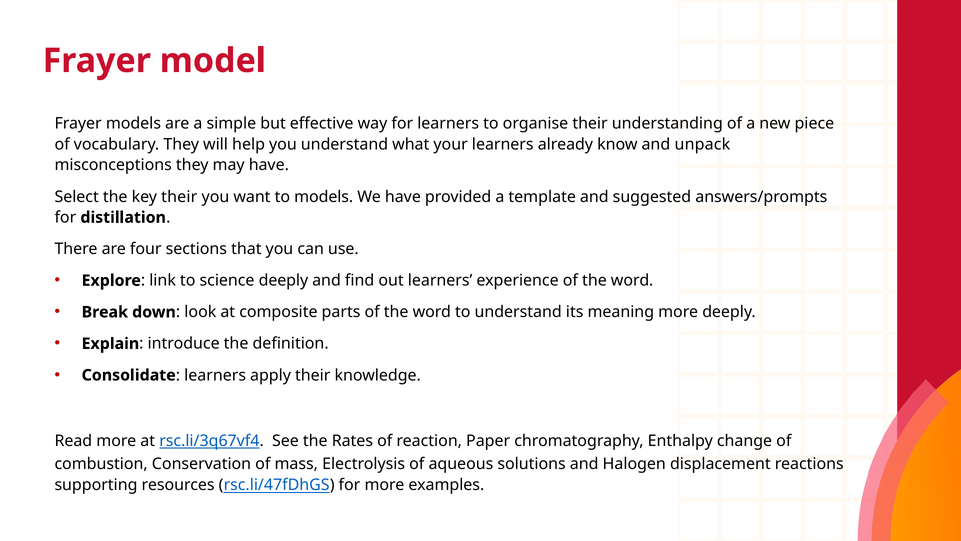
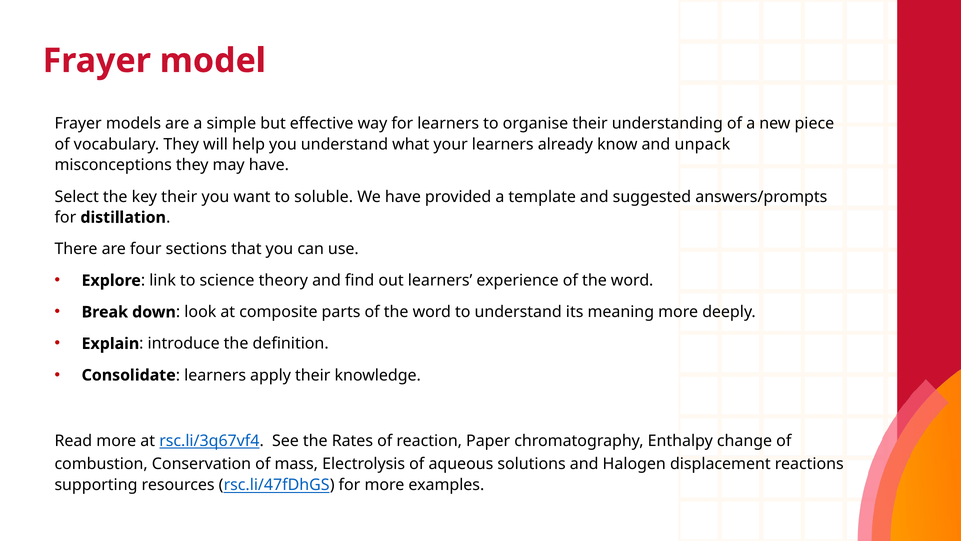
to models: models -> soluble
science deeply: deeply -> theory
